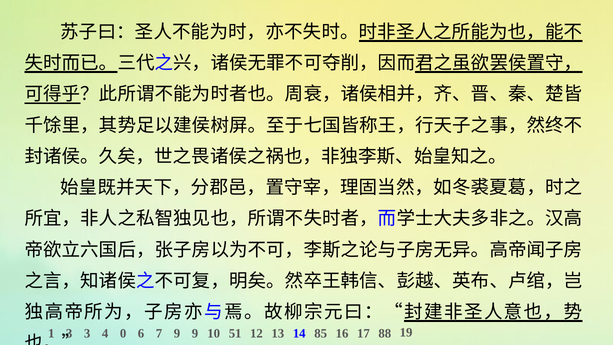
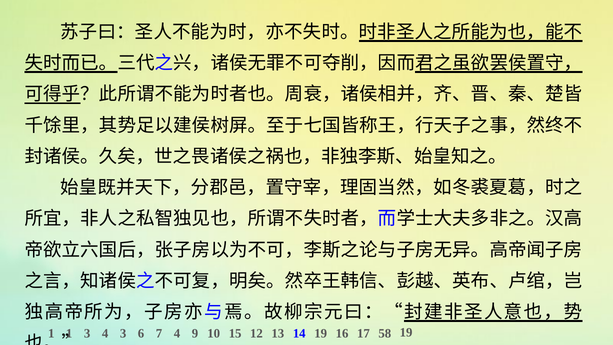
1 3: 3 -> 1
4 0: 0 -> 3
7 9: 9 -> 4
51: 51 -> 15
14 85: 85 -> 19
88: 88 -> 58
